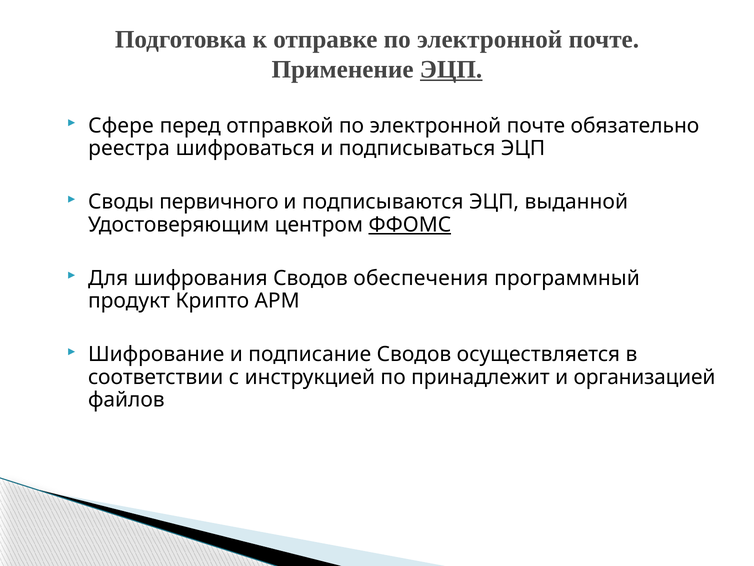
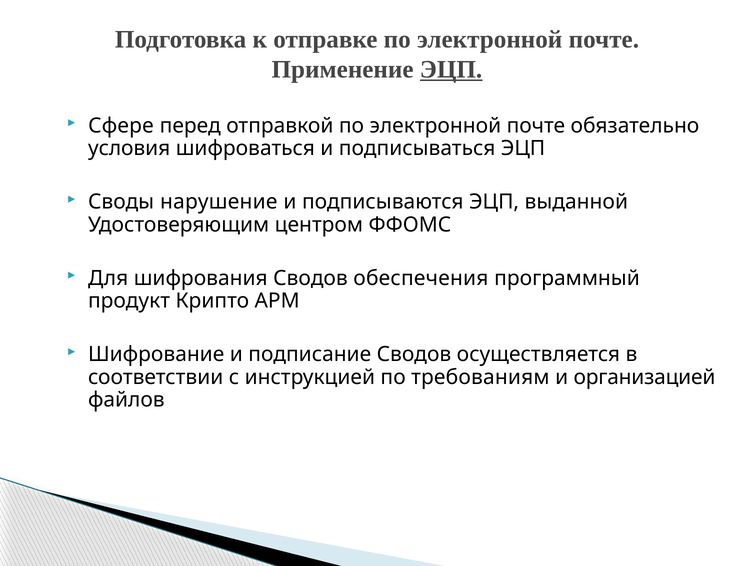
реестра: реестра -> условия
первичного: первичного -> нарушение
ФФОМС underline: present -> none
принадлежит: принадлежит -> требованиям
